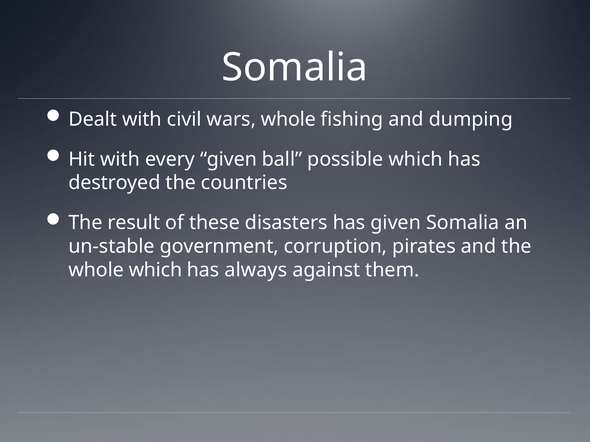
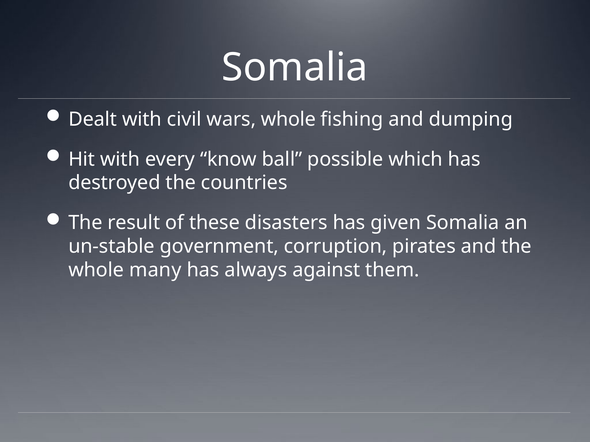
every given: given -> know
whole which: which -> many
